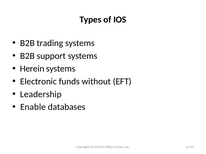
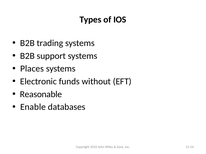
Herein: Herein -> Places
Leadership: Leadership -> Reasonable
